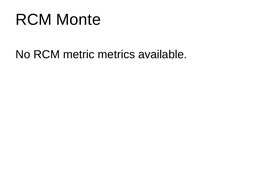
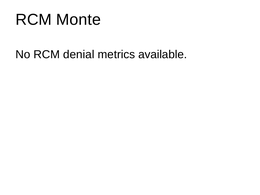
metric: metric -> denial
